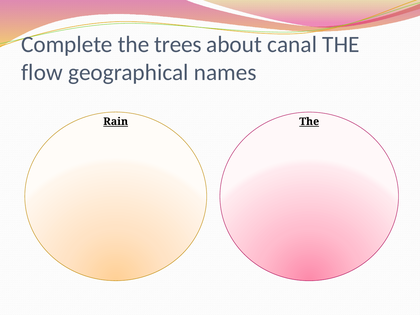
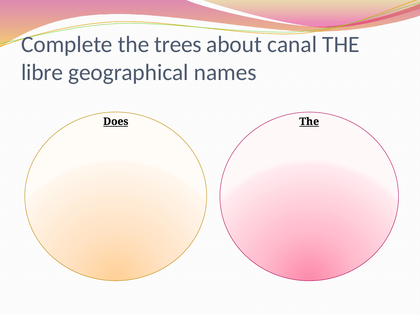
flow: flow -> libre
Rain: Rain -> Does
